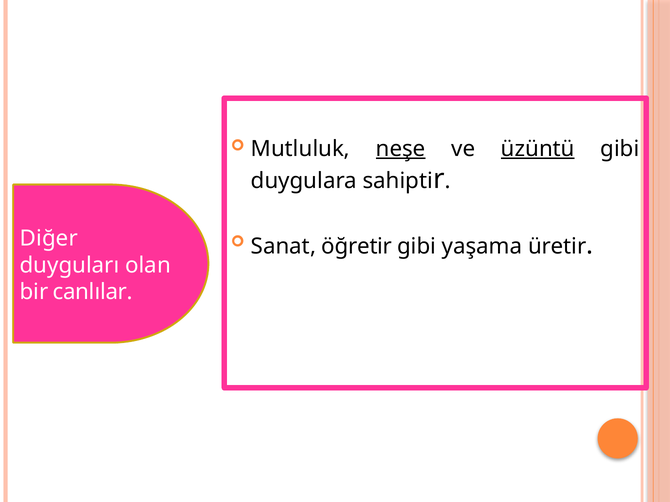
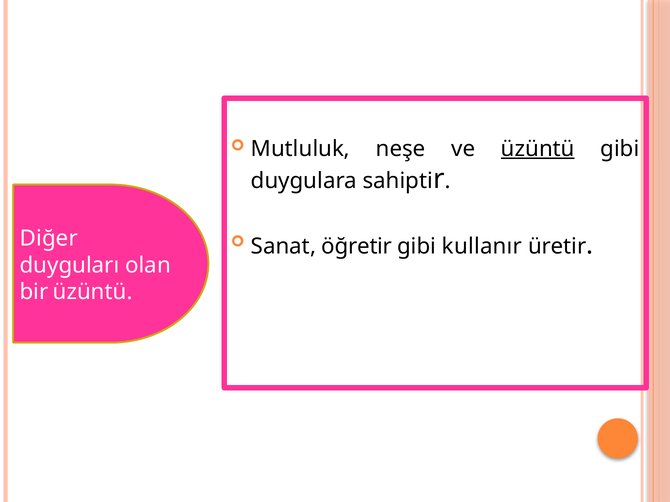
neşe underline: present -> none
yaşama: yaşama -> kullanır
bir canlılar: canlılar -> üzüntü
